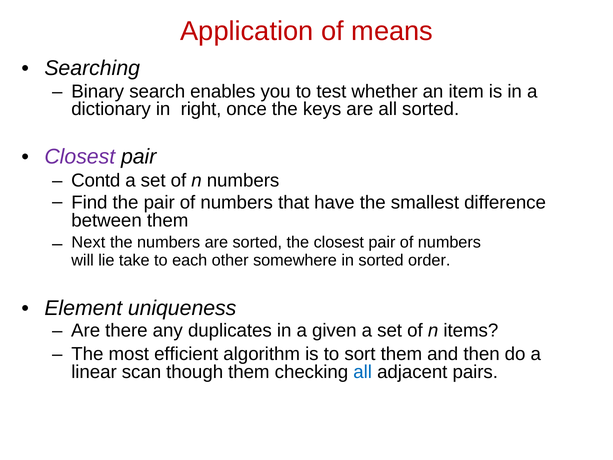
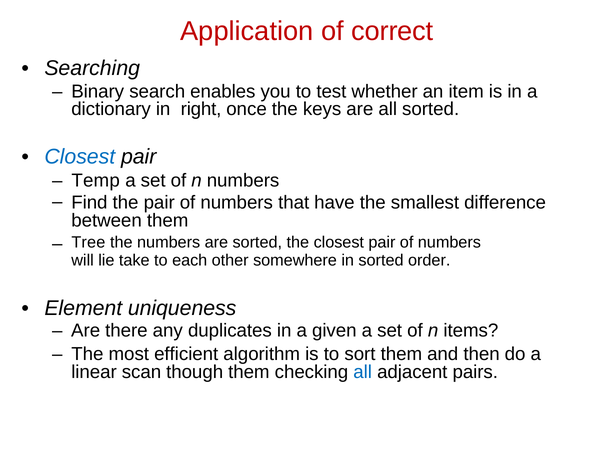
means: means -> correct
Closest at (80, 157) colour: purple -> blue
Contd: Contd -> Temp
Next: Next -> Tree
